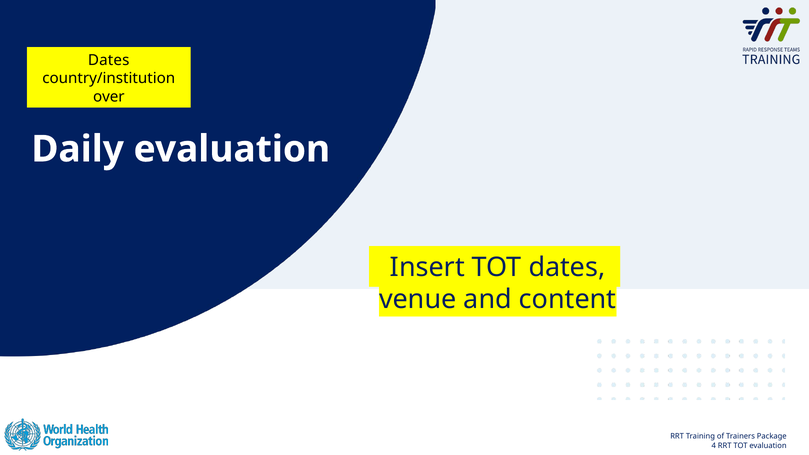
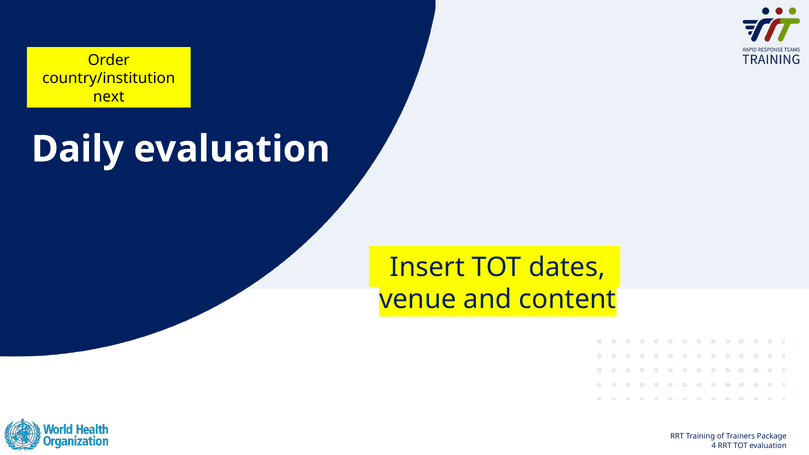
Dates at (109, 60): Dates -> Order
over: over -> next
